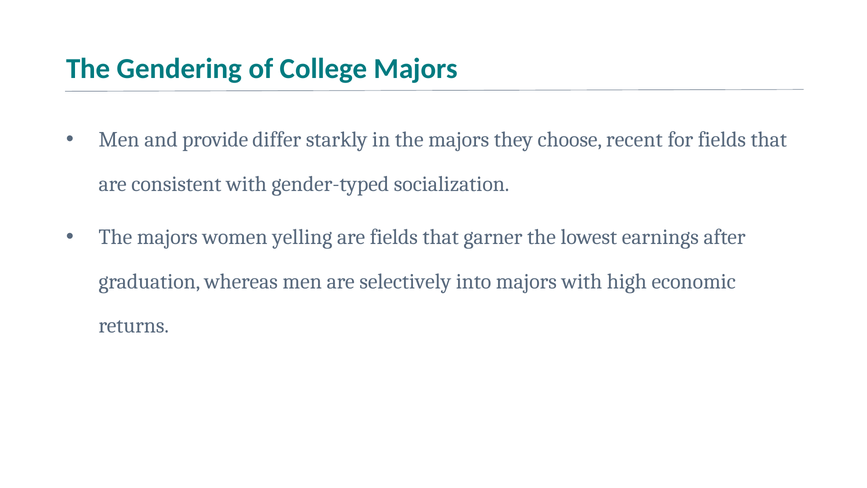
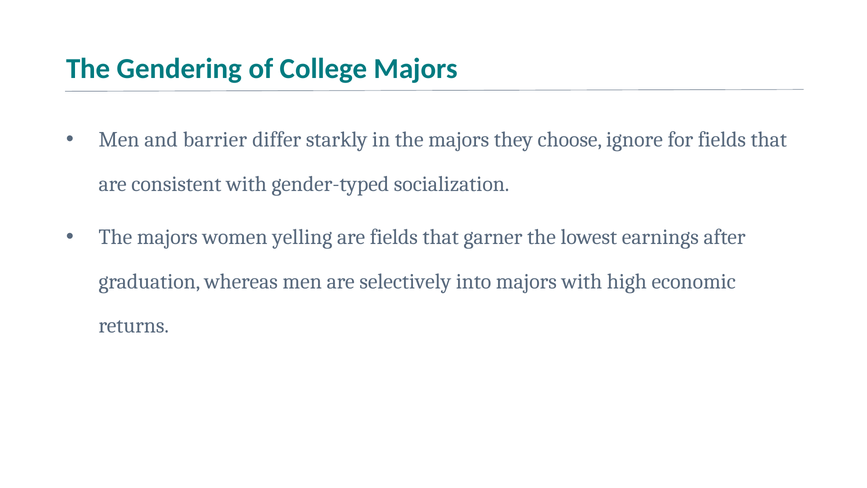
provide: provide -> barrier
recent: recent -> ignore
